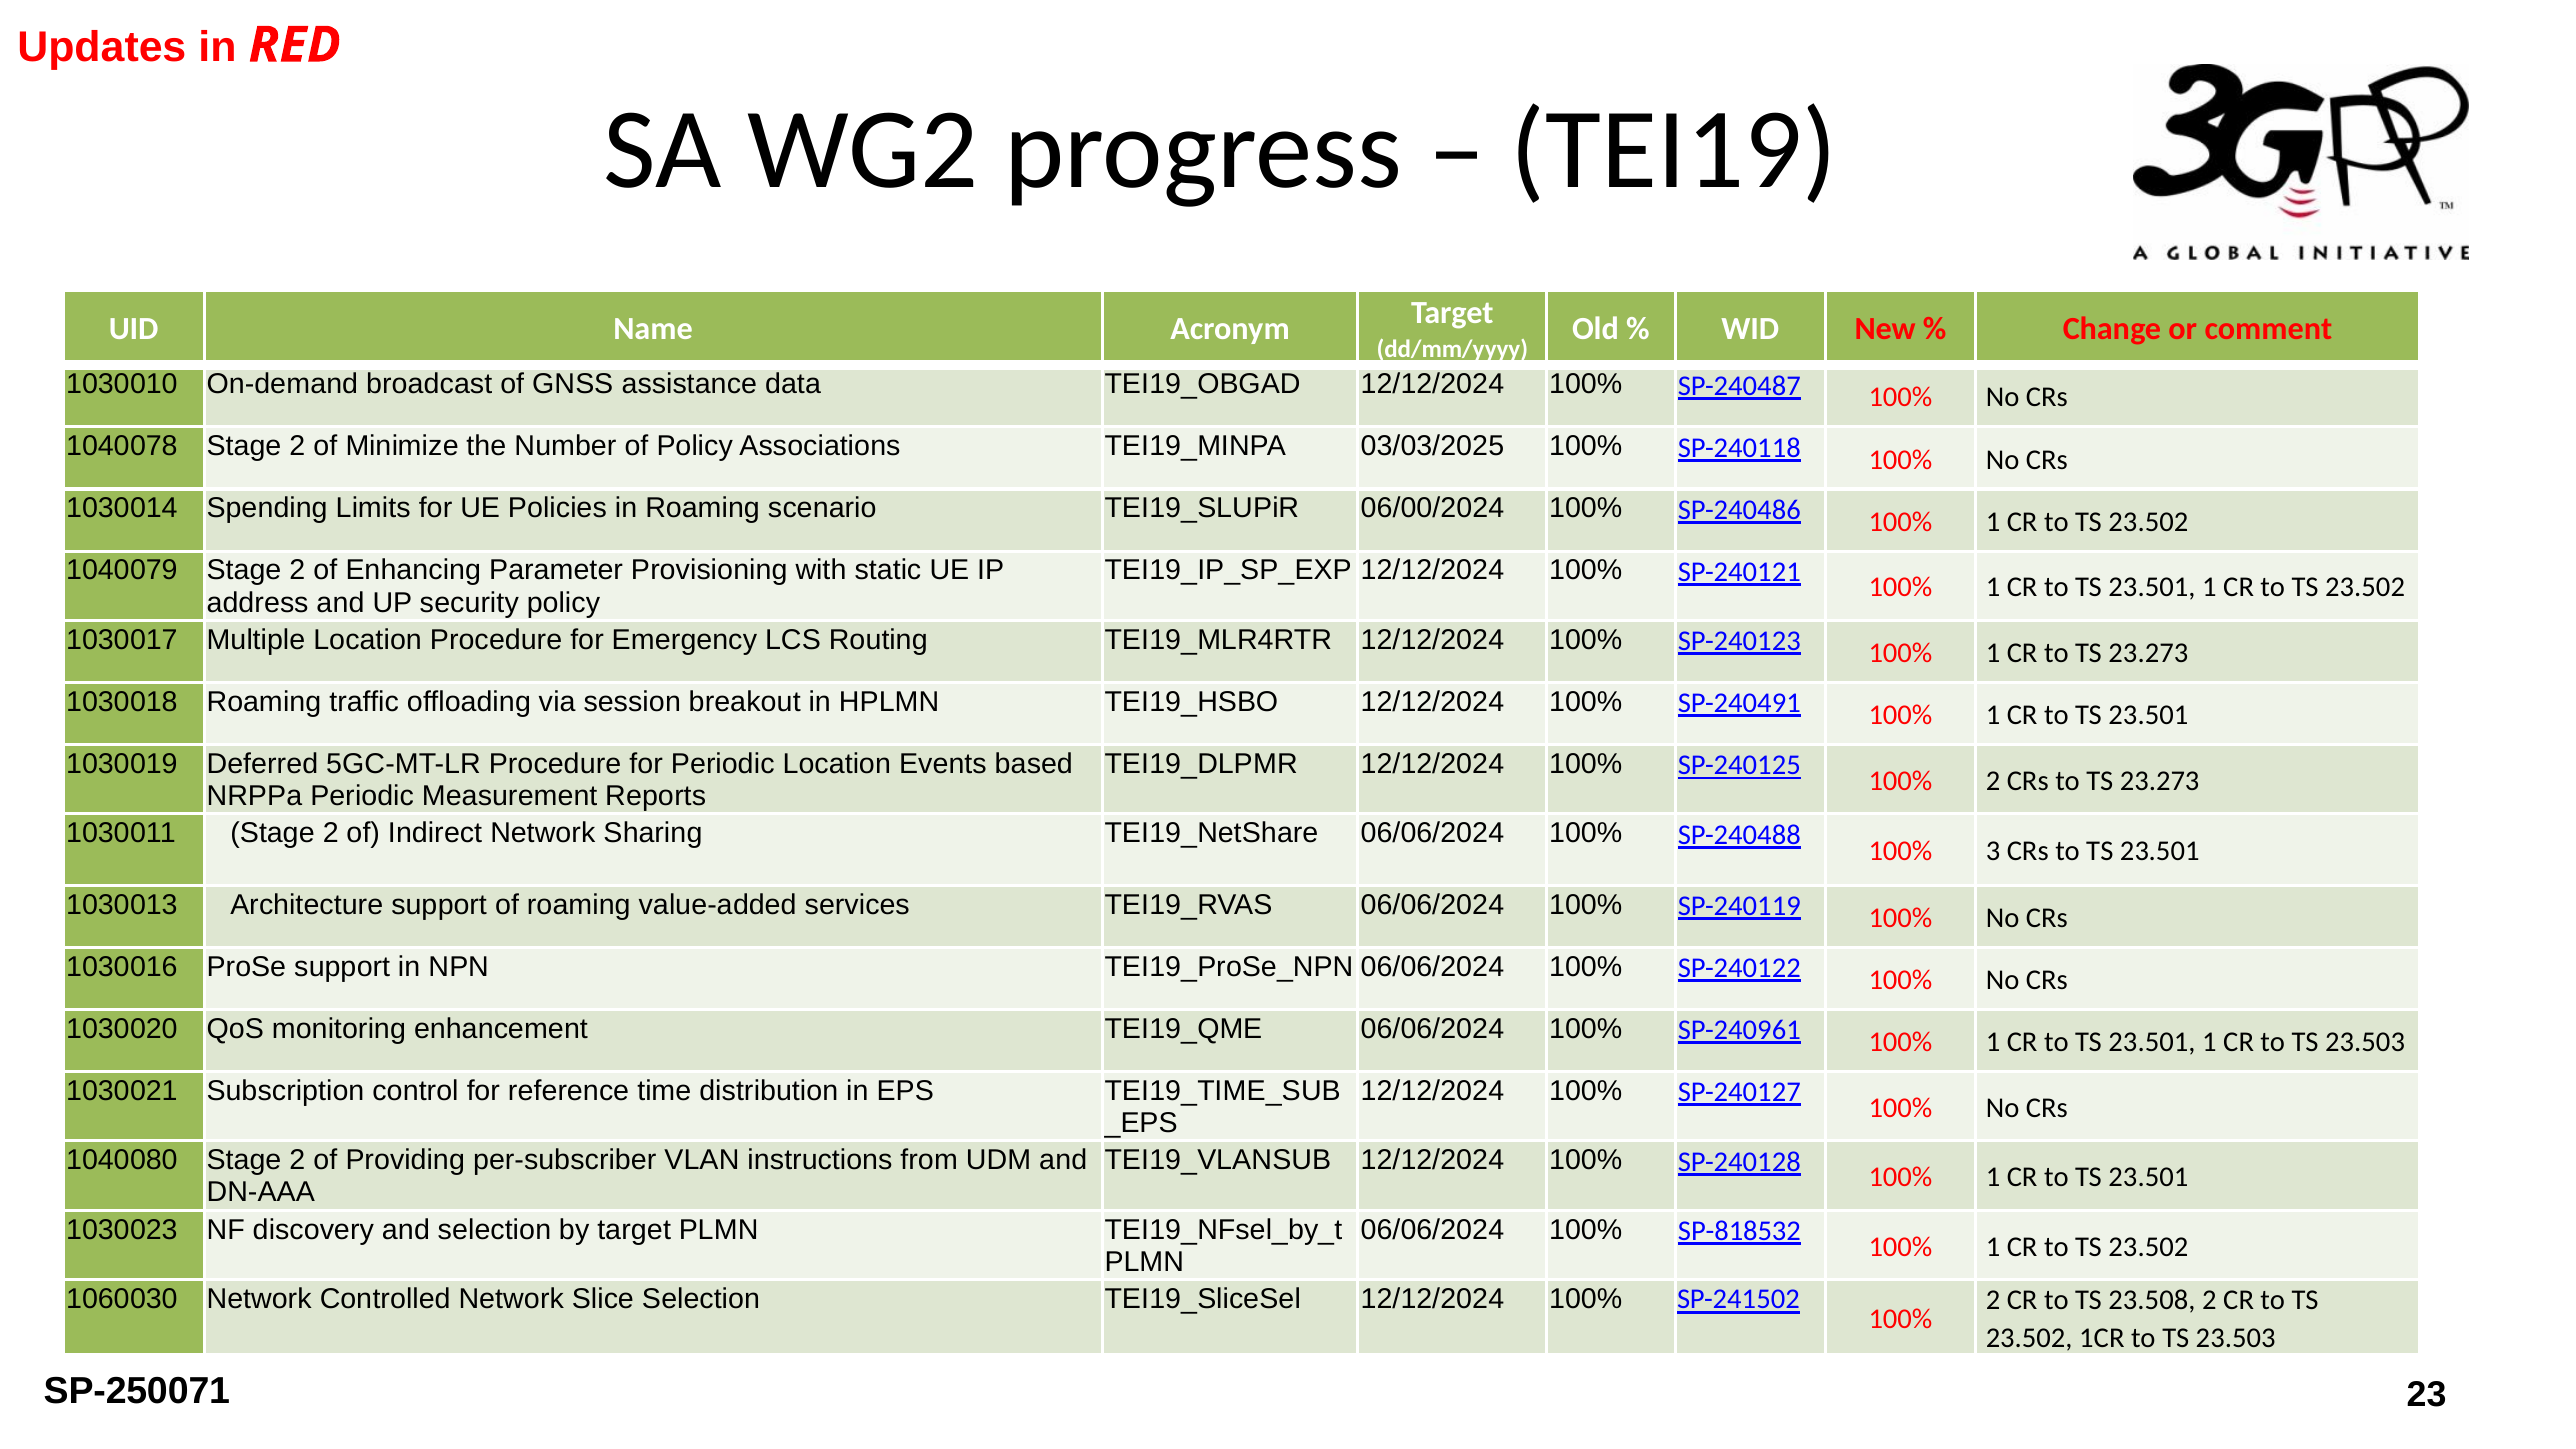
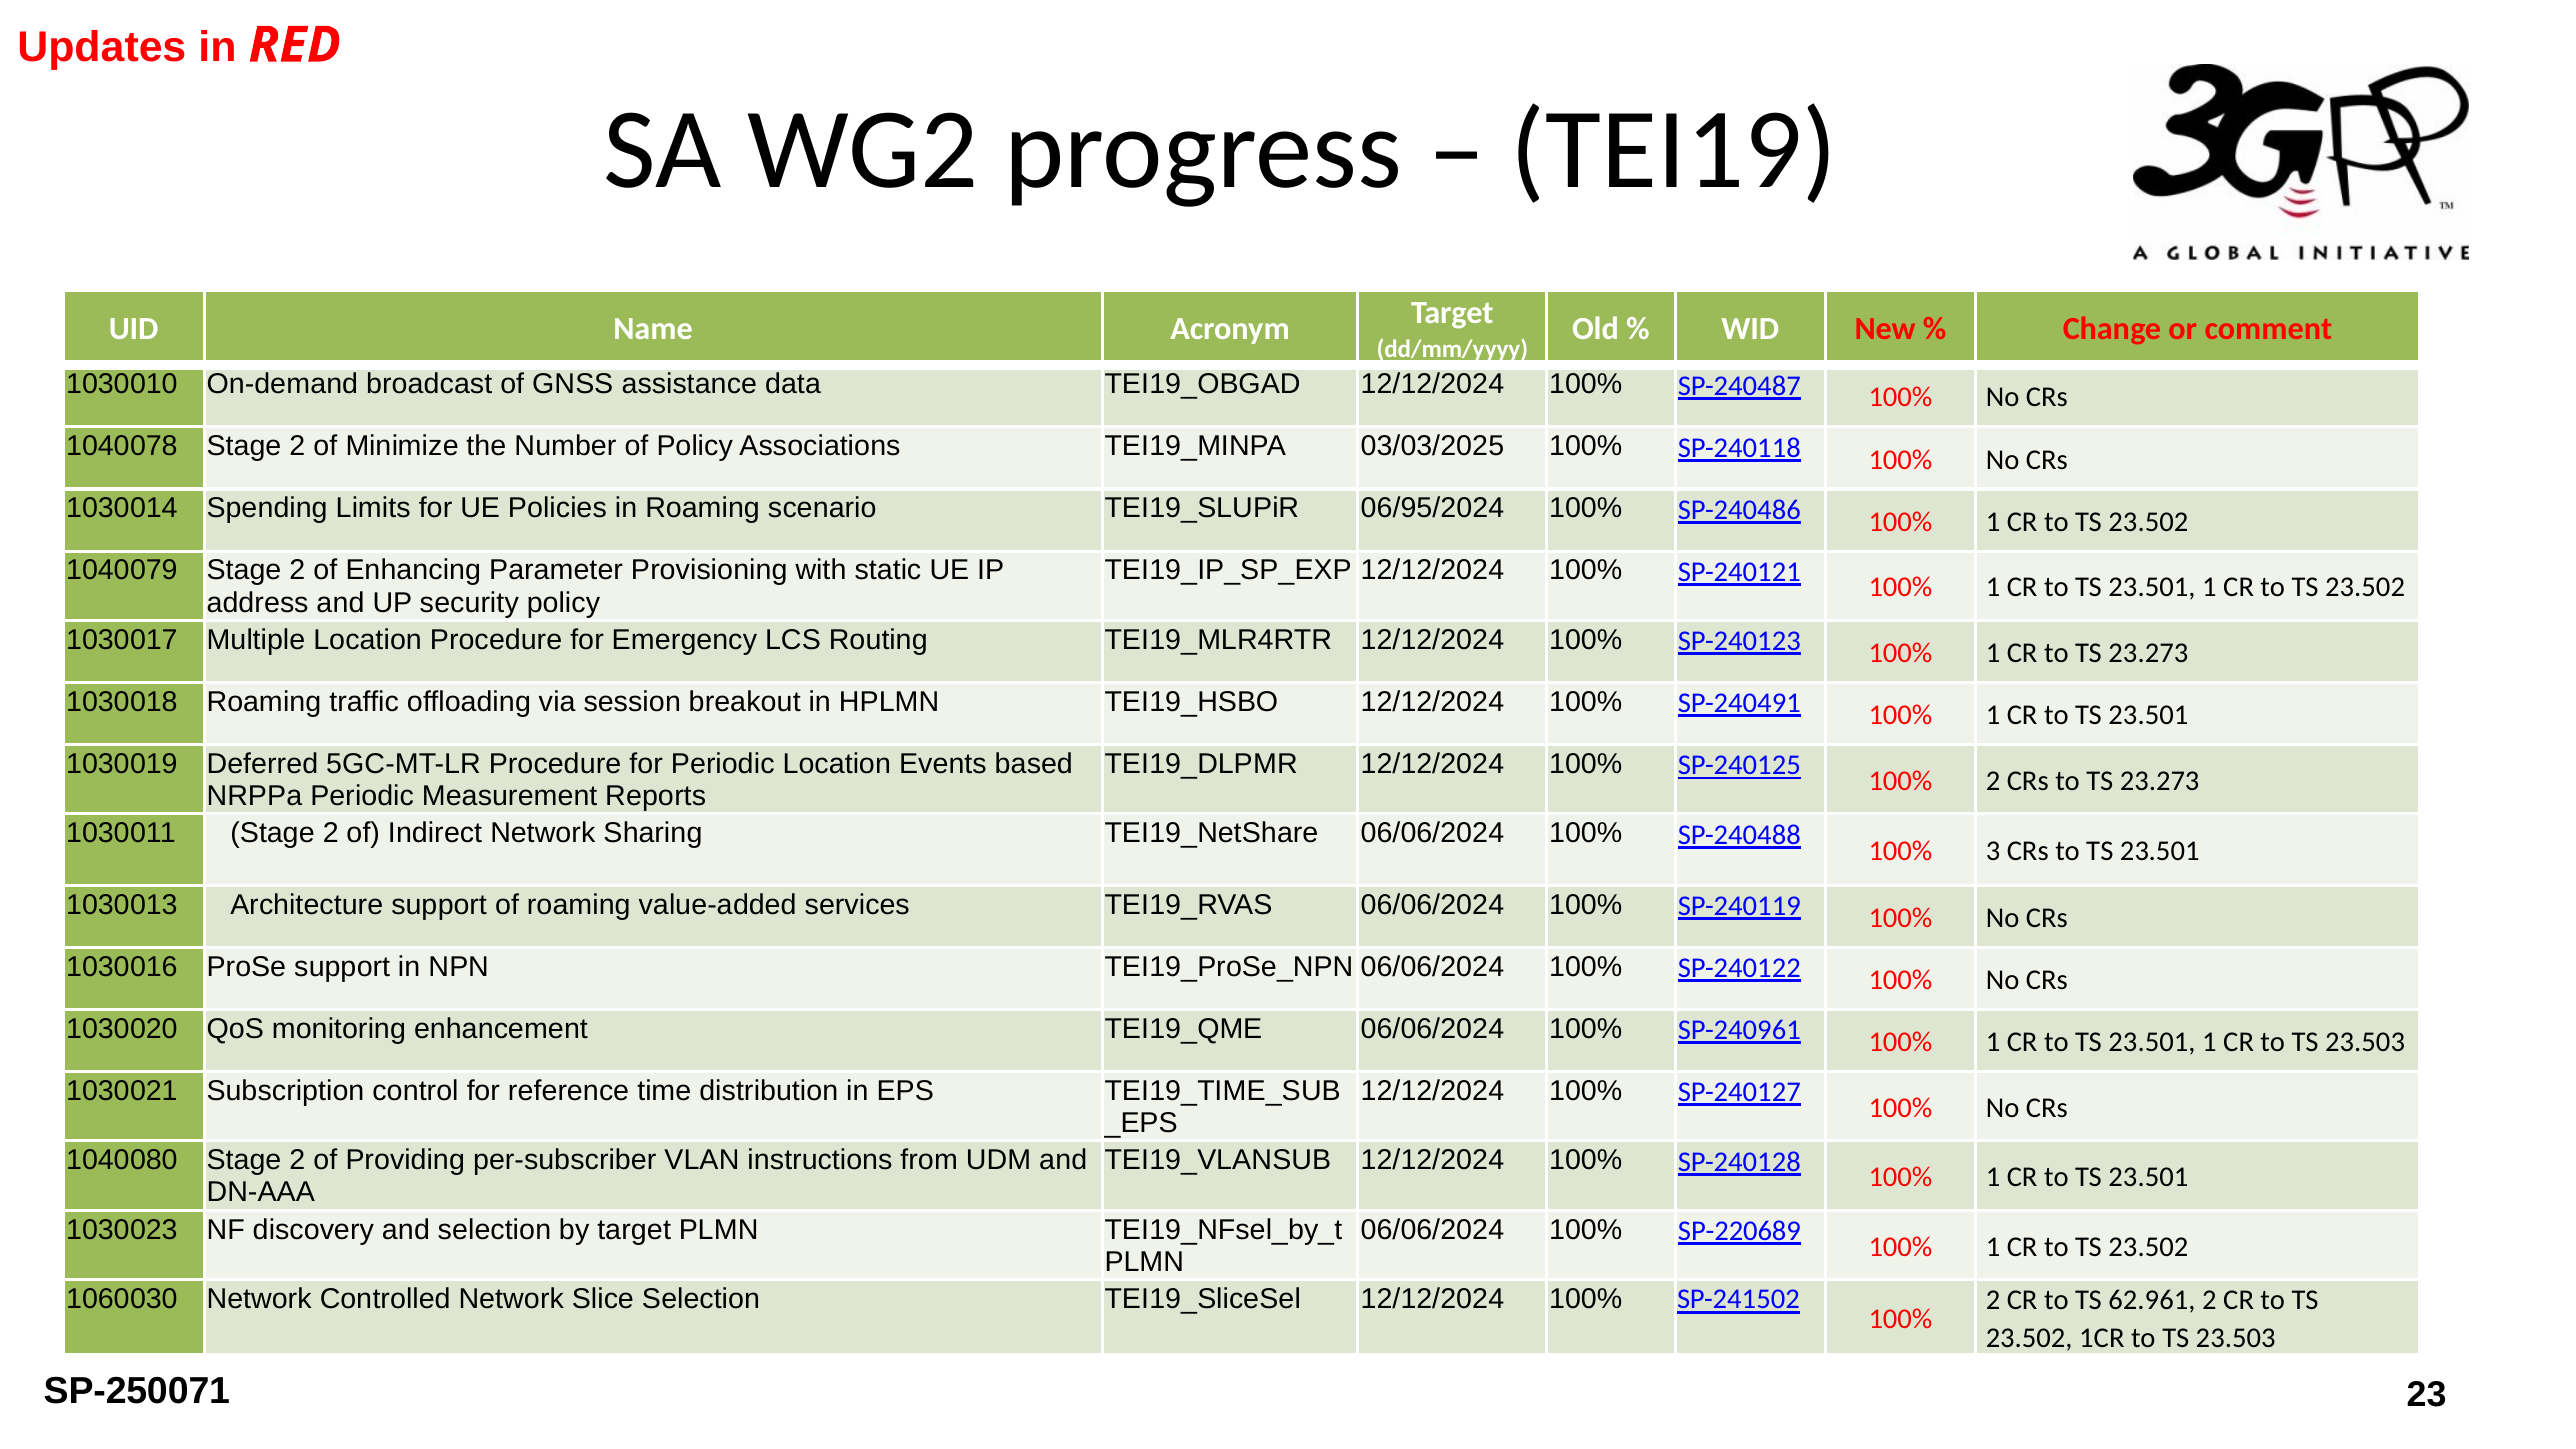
06/00/2024: 06/00/2024 -> 06/95/2024
SP-818532: SP-818532 -> SP-220689
23.508: 23.508 -> 62.961
